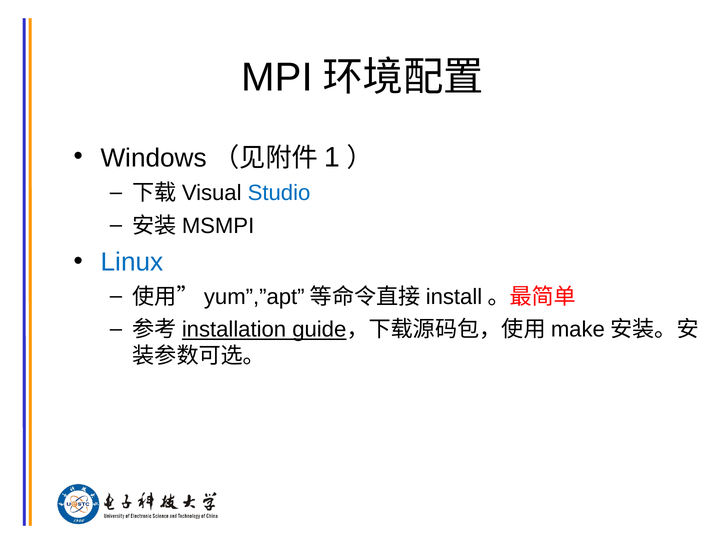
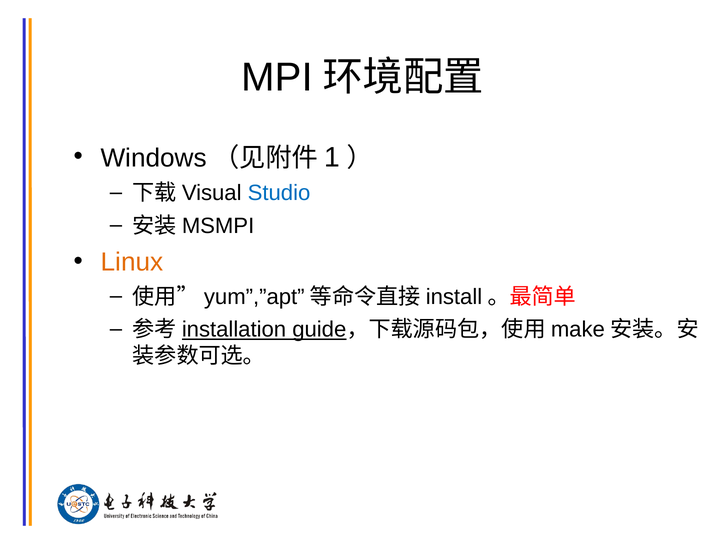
Linux colour: blue -> orange
